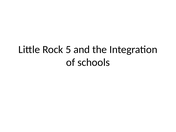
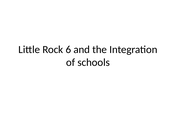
5: 5 -> 6
